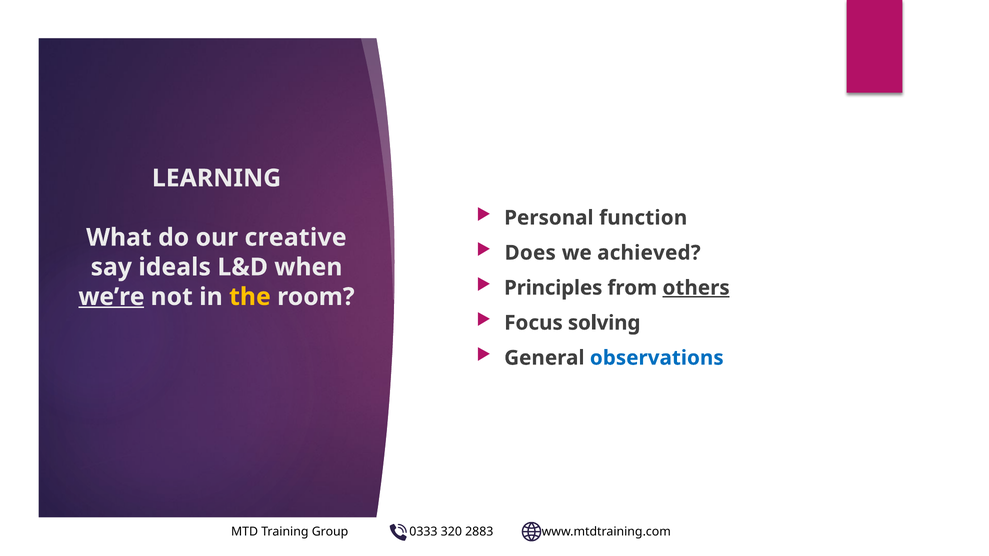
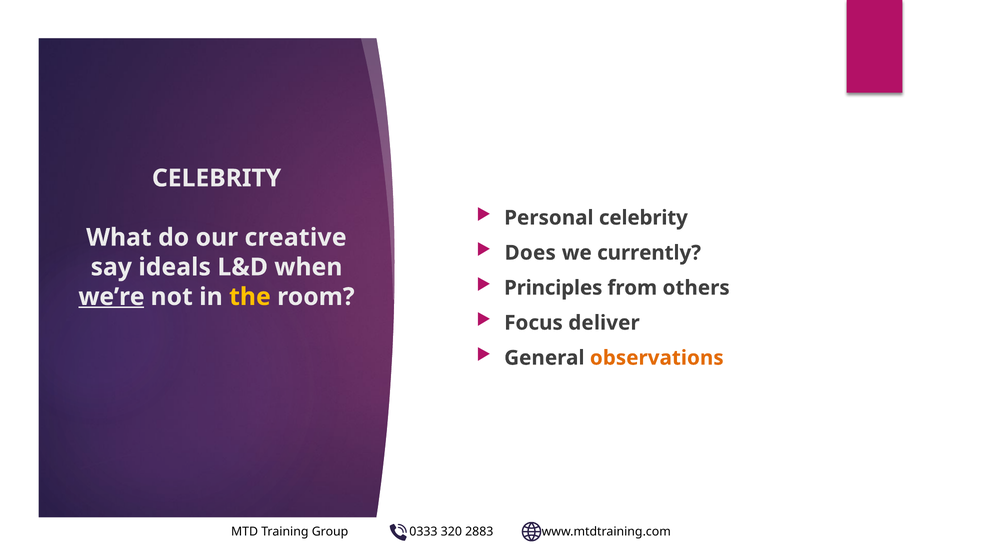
LEARNING at (217, 178): LEARNING -> CELEBRITY
Personal function: function -> celebrity
achieved: achieved -> currently
others underline: present -> none
solving: solving -> deliver
observations colour: blue -> orange
